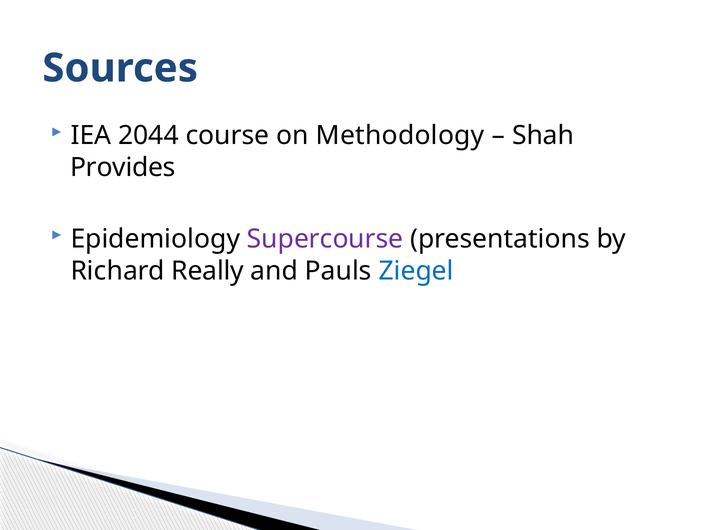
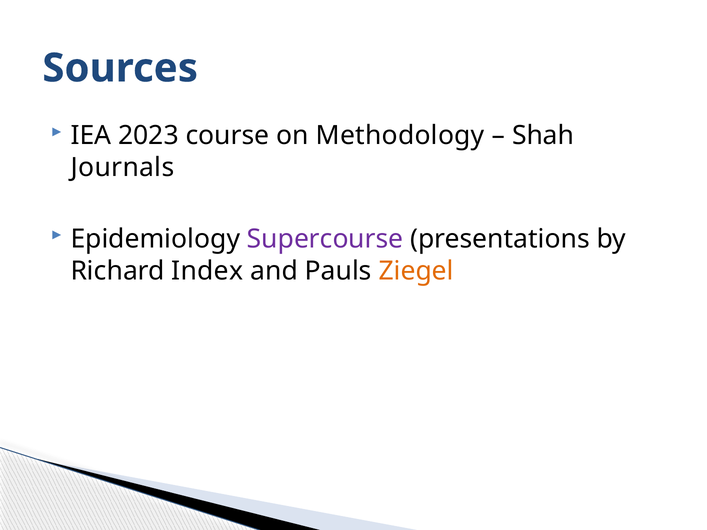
2044: 2044 -> 2023
Provides: Provides -> Journals
Really: Really -> Index
Ziegel colour: blue -> orange
